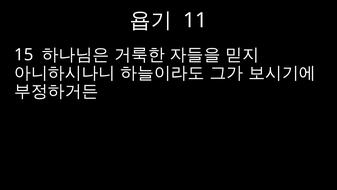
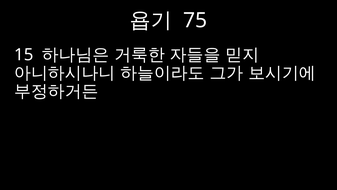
11: 11 -> 75
